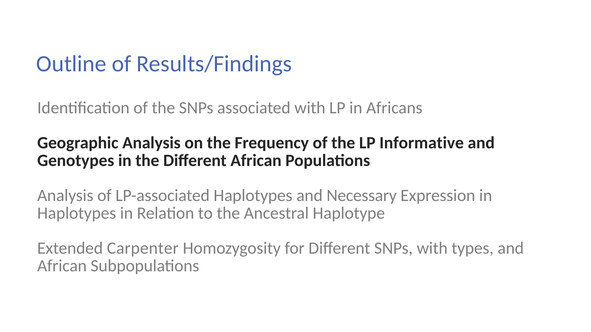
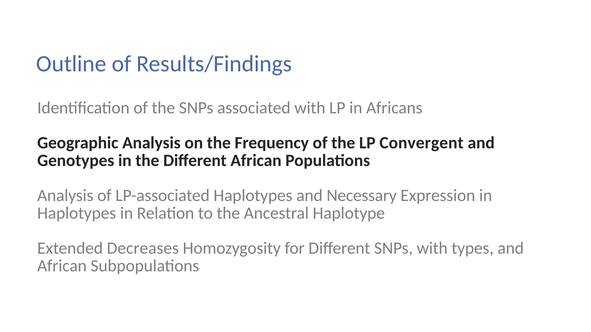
Informative: Informative -> Convergent
Carpenter: Carpenter -> Decreases
